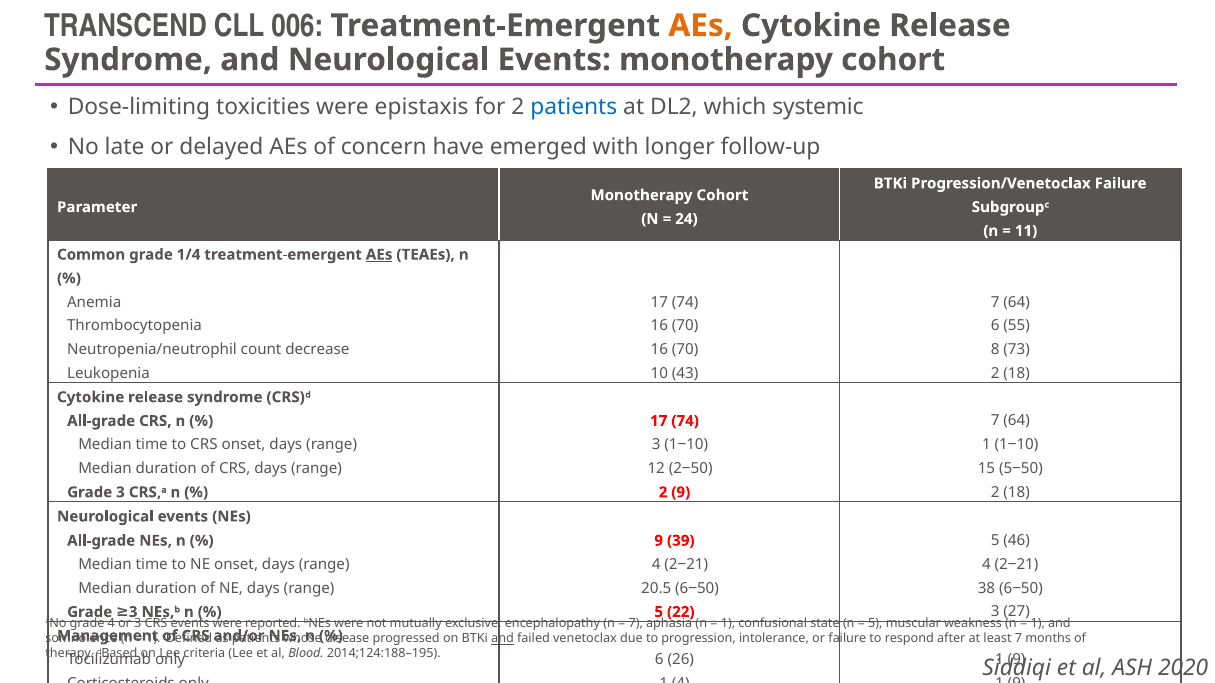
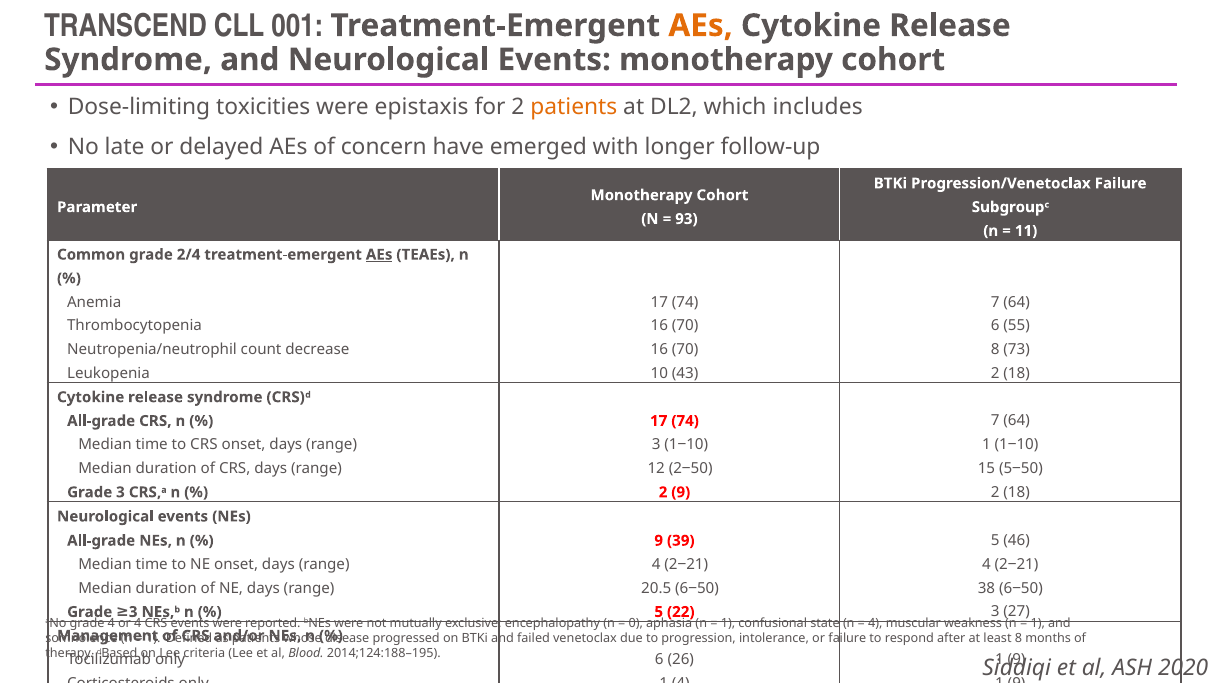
006: 006 -> 001
patients at (574, 107) colour: blue -> orange
systemic: systemic -> includes
24: 24 -> 93
1/4: 1/4 -> 2/4
or 3: 3 -> 4
7 at (636, 624): 7 -> 0
5 at (875, 624): 5 -> 4
and at (503, 639) underline: present -> none
least 7: 7 -> 8
